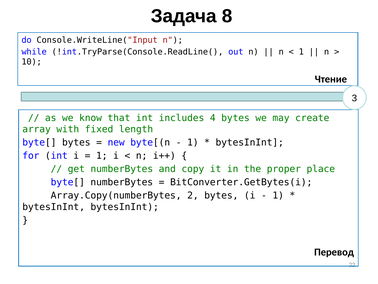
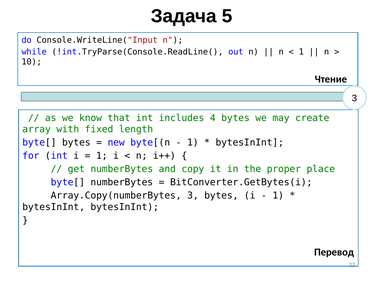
8: 8 -> 5
Array.Copy(numberBytes 2: 2 -> 3
